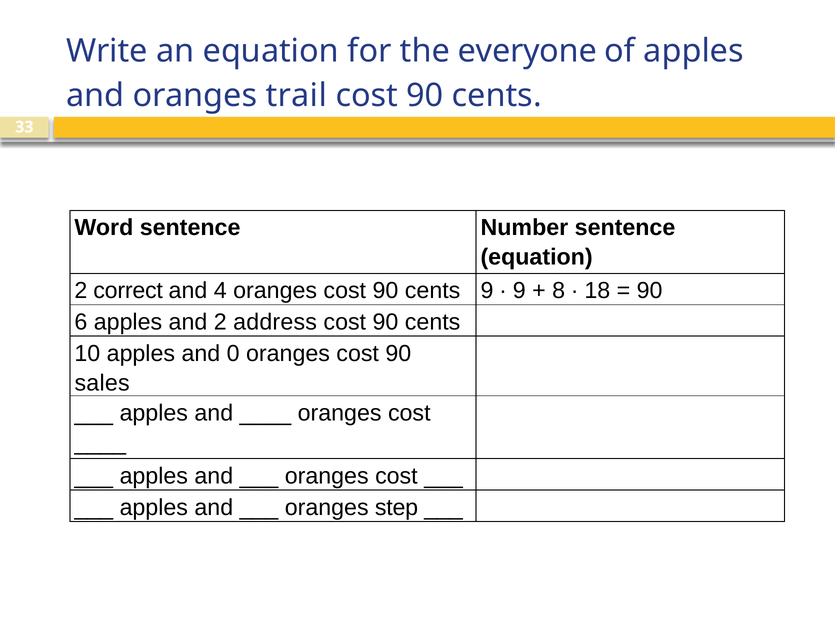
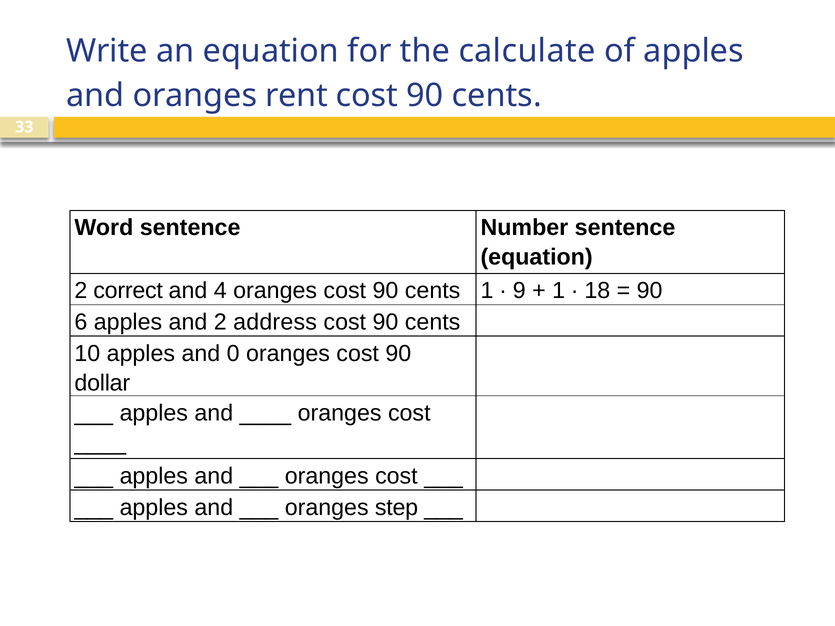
everyone: everyone -> calculate
trail: trail -> rent
cents 9: 9 -> 1
8 at (559, 291): 8 -> 1
sales: sales -> dollar
